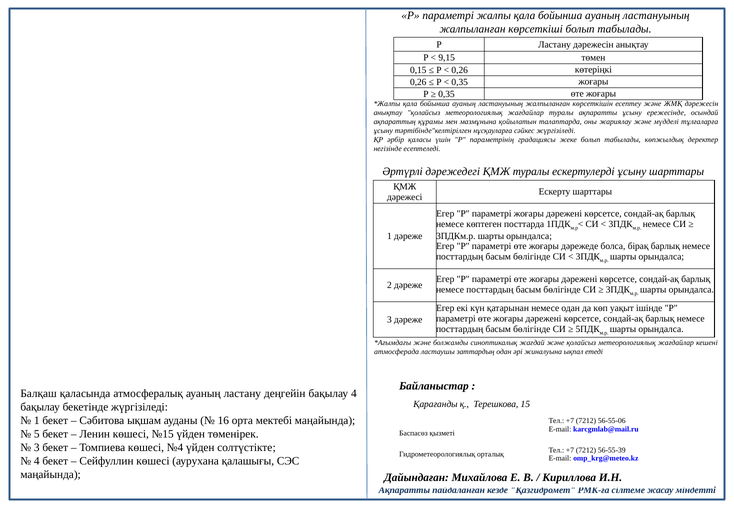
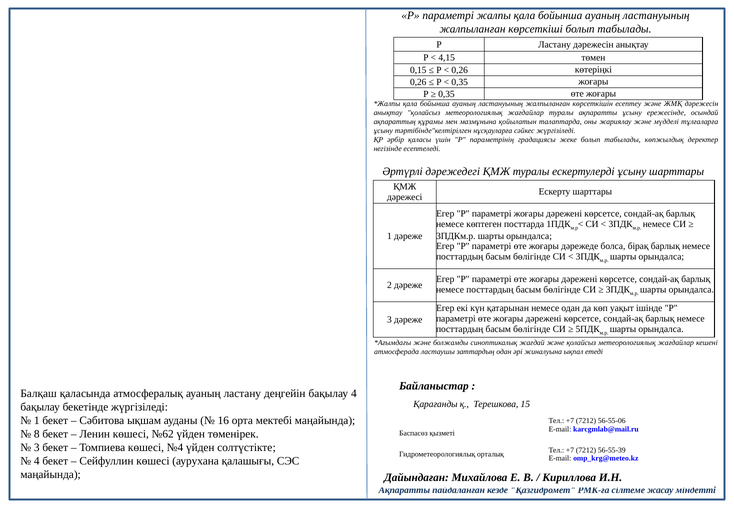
9,15: 9,15 -> 4,15
5: 5 -> 8
№15: №15 -> №62
